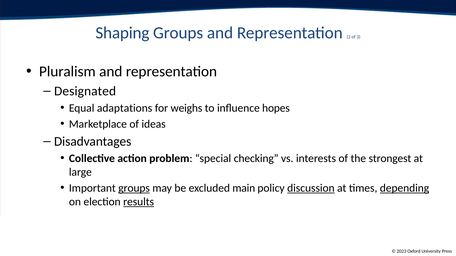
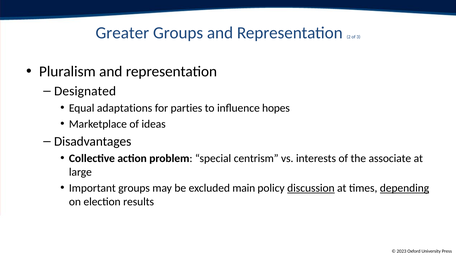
Shaping: Shaping -> Greater
weighs: weighs -> parties
checking: checking -> centrism
strongest: strongest -> associate
groups at (134, 188) underline: present -> none
results underline: present -> none
